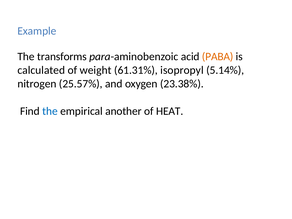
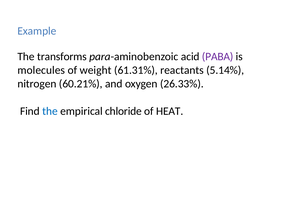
PABA colour: orange -> purple
calculated: calculated -> molecules
isopropyl: isopropyl -> reactants
25.57%: 25.57% -> 60.21%
23.38%: 23.38% -> 26.33%
another: another -> chloride
